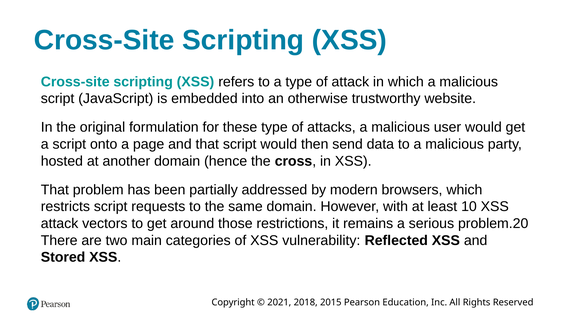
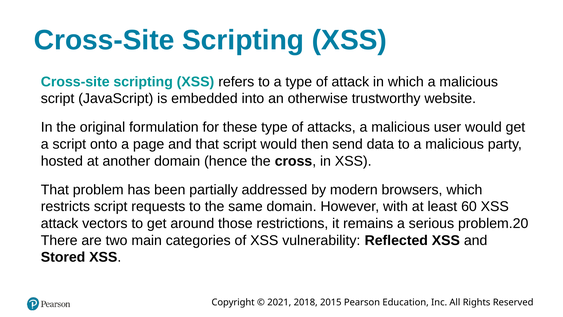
10: 10 -> 60
